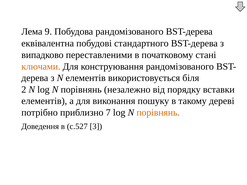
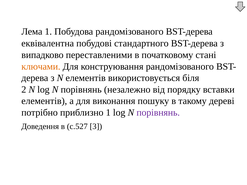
Лема 9: 9 -> 1
приблизно 7: 7 -> 1
порівнянь at (158, 113) colour: orange -> purple
